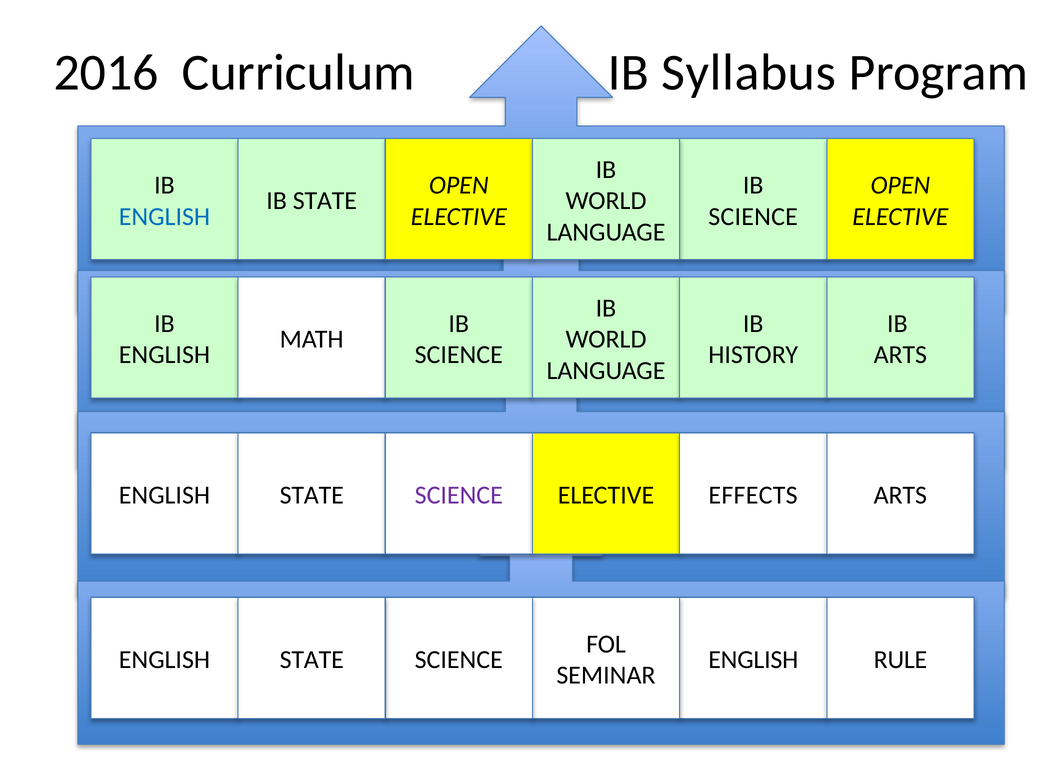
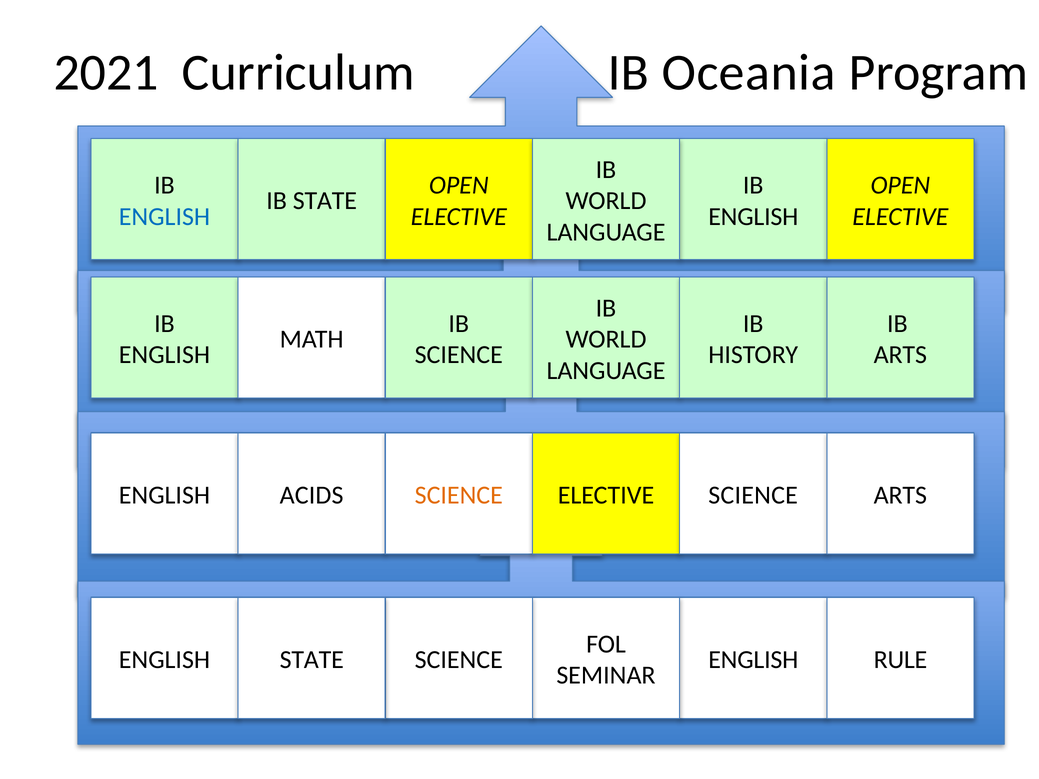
2016: 2016 -> 2021
Syllabus: Syllabus -> Oceania
SCIENCE at (753, 217): SCIENCE -> ENGLISH
ENGLISH STATE: STATE -> ACIDS
SCIENCE at (459, 495) colour: purple -> orange
ELECTIVE EFFECTS: EFFECTS -> SCIENCE
